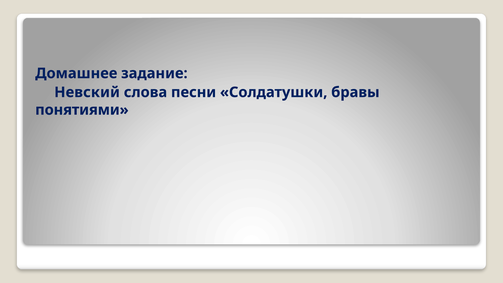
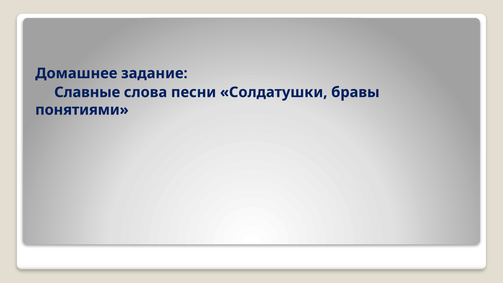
Невский: Невский -> Славные
